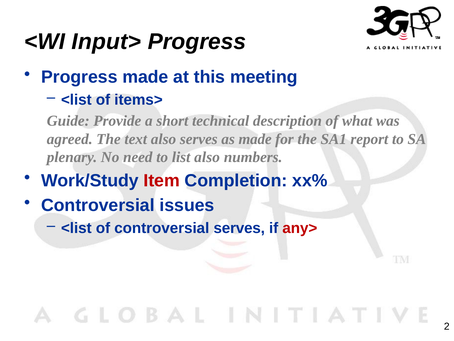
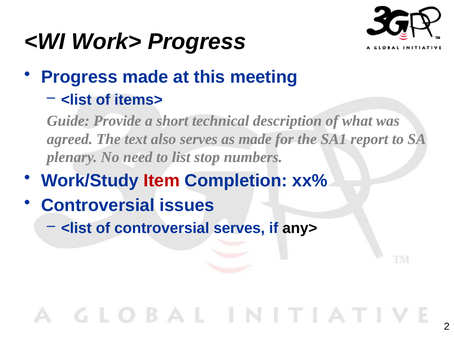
Input>: Input> -> Work>
list also: also -> stop
any> colour: red -> black
